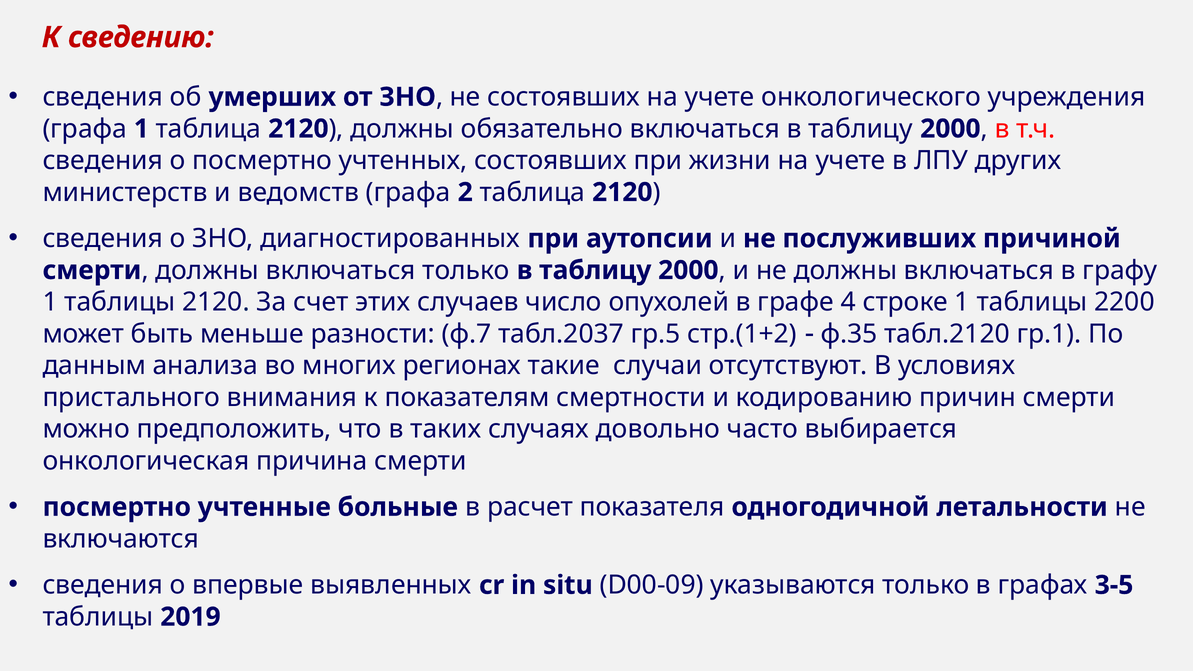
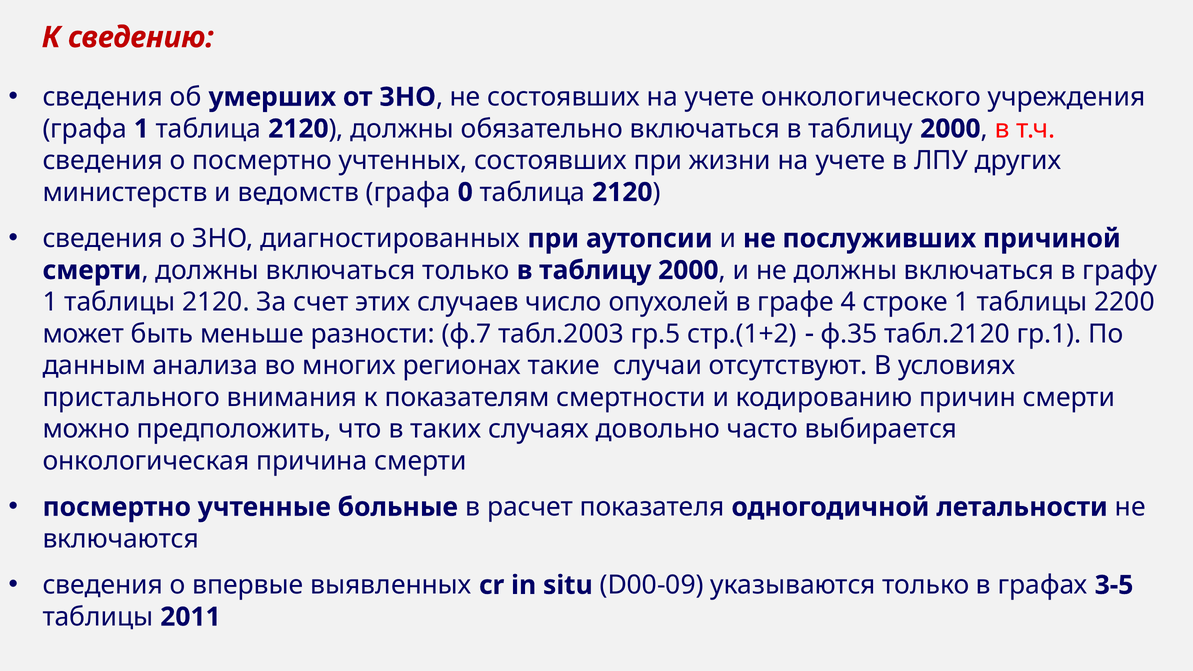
2: 2 -> 0
табл.2037: табл.2037 -> табл.2003
2019: 2019 -> 2011
